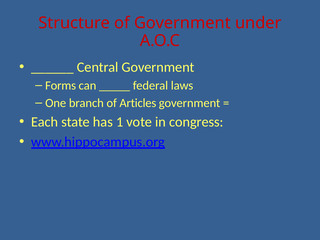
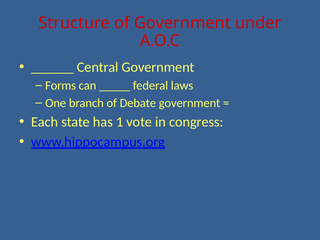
Articles: Articles -> Debate
